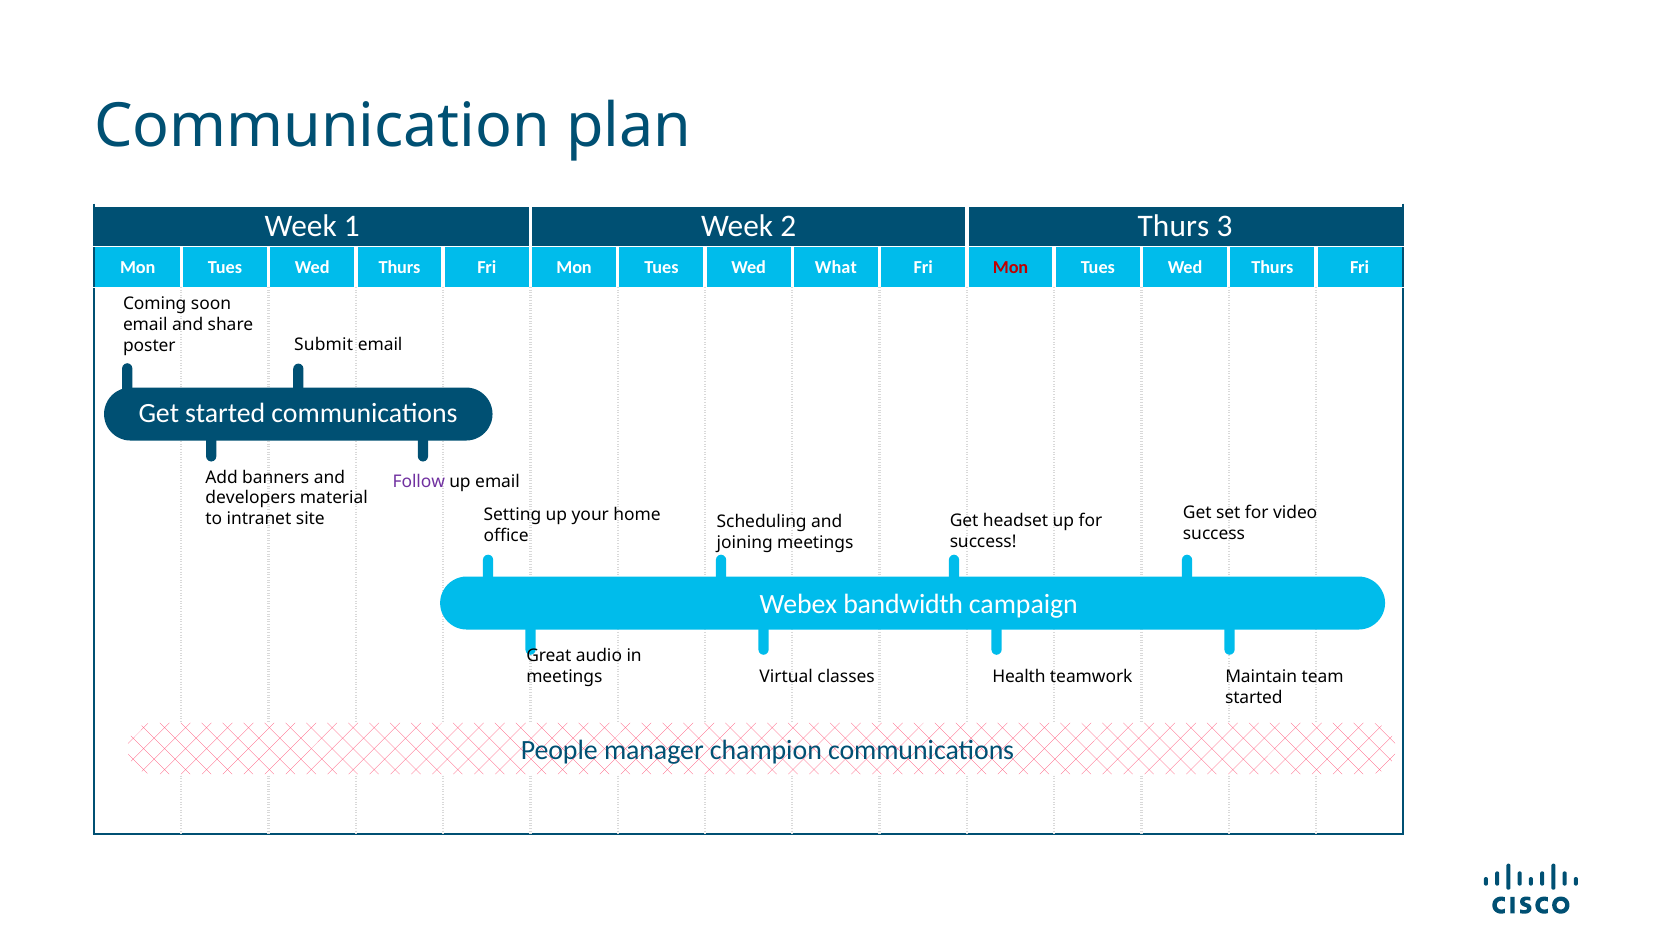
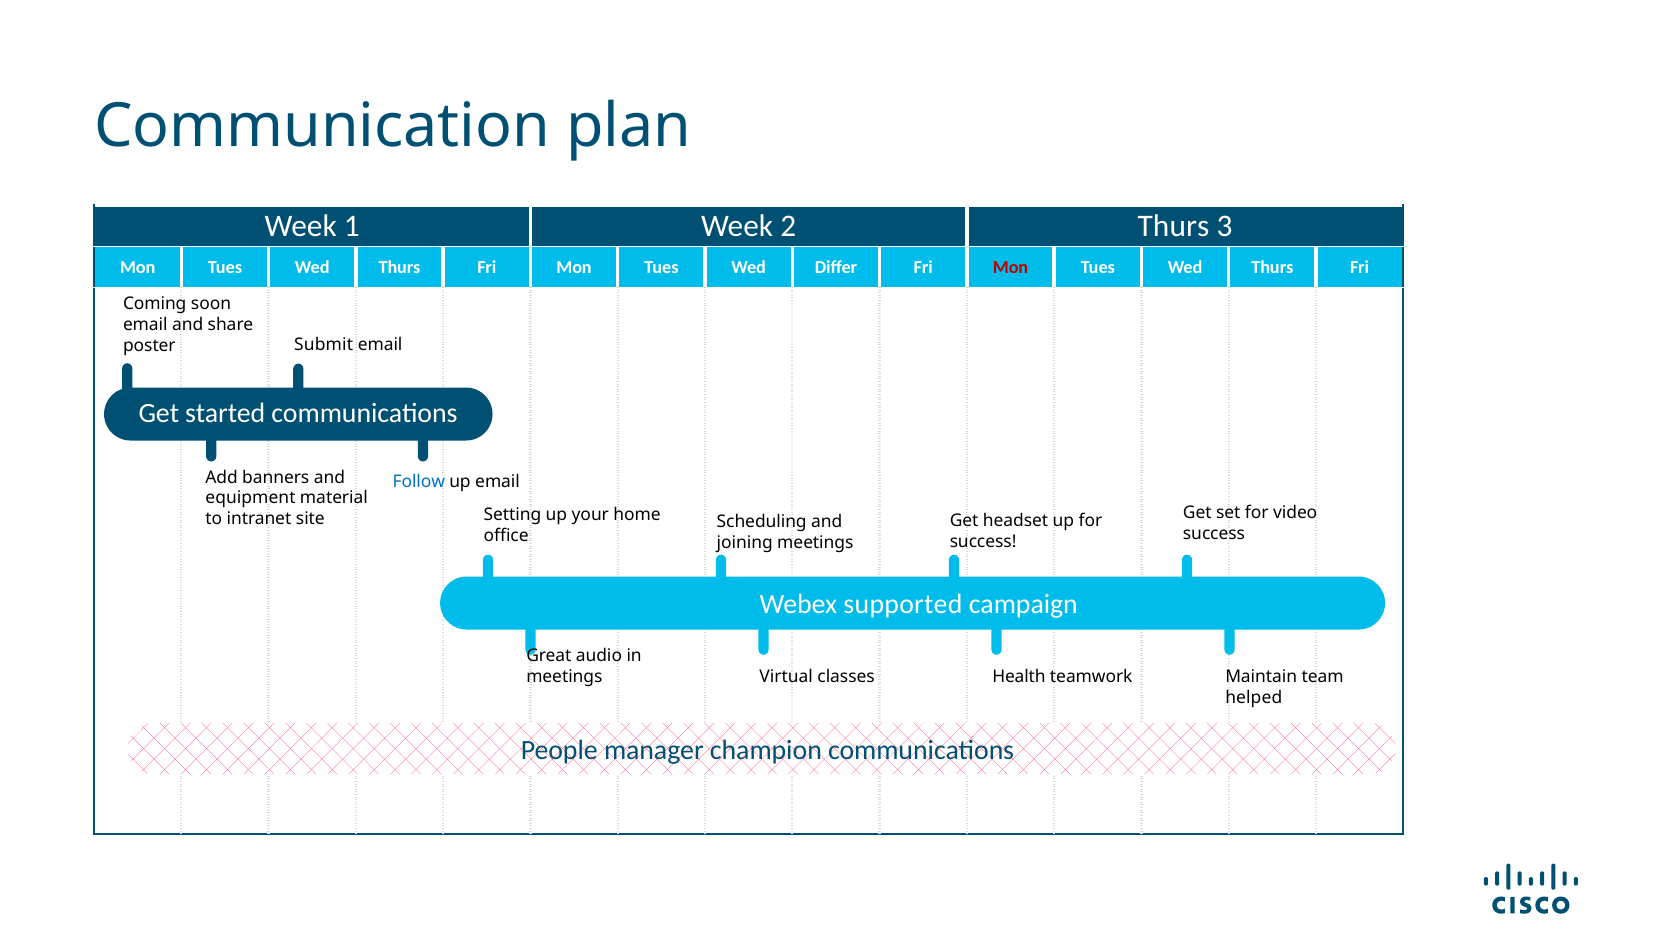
What: What -> Differ
Follow colour: purple -> blue
developers: developers -> equipment
bandwidth: bandwidth -> supported
started at (1254, 697): started -> helped
